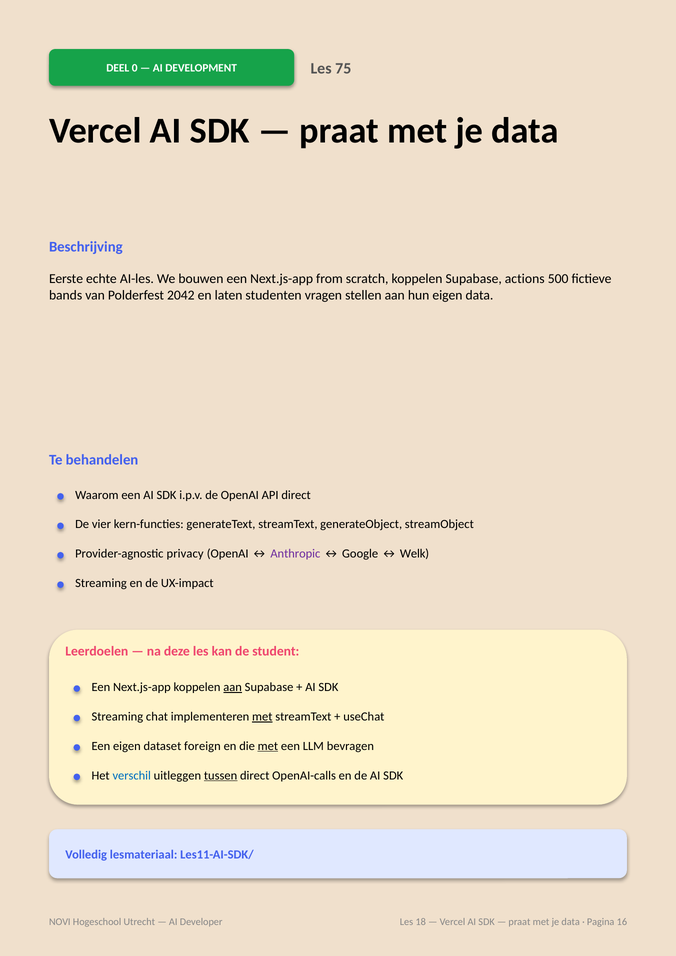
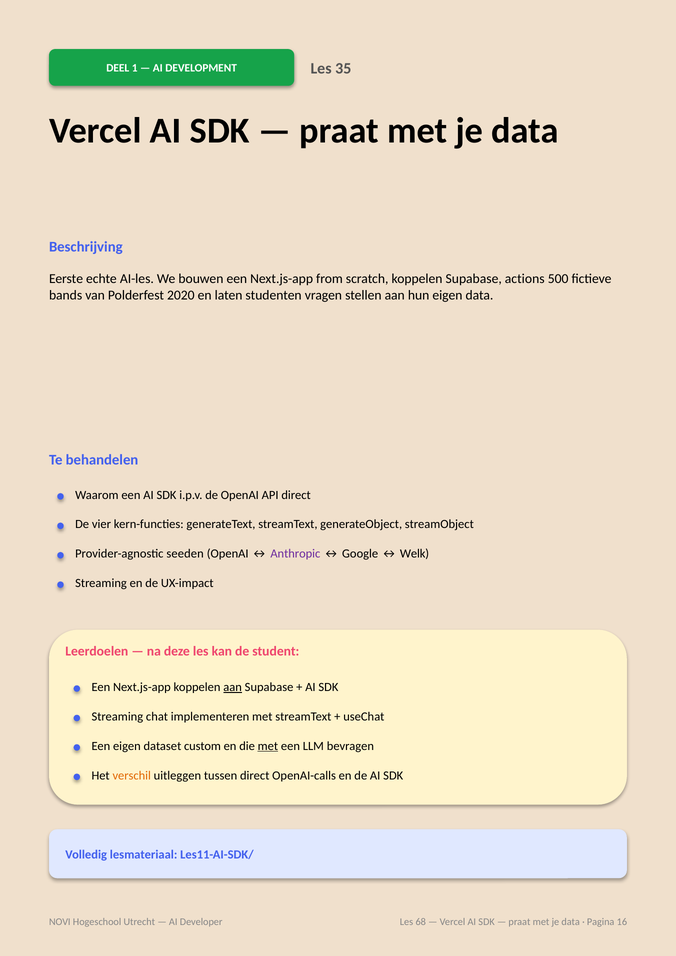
0: 0 -> 1
75: 75 -> 35
2042: 2042 -> 2020
privacy: privacy -> seeden
met at (262, 716) underline: present -> none
foreign: foreign -> custom
verschil colour: blue -> orange
tussen underline: present -> none
18: 18 -> 68
